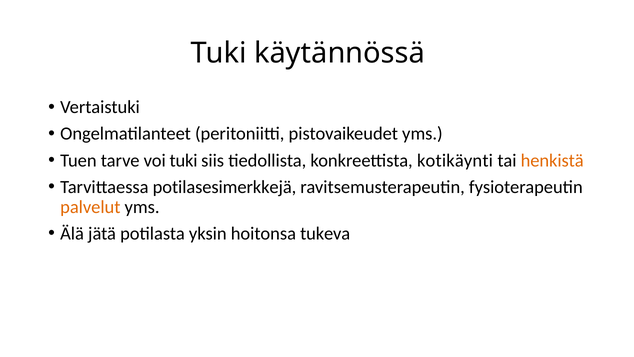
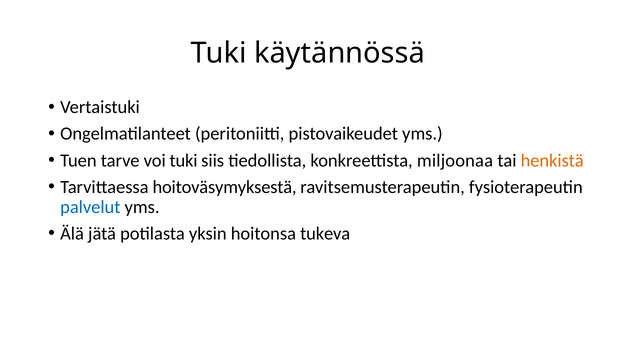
kotikäynti: kotikäynti -> miljoonaa
potilasesimerkkejä: potilasesimerkkejä -> hoitoväsymyksestä
palvelut colour: orange -> blue
